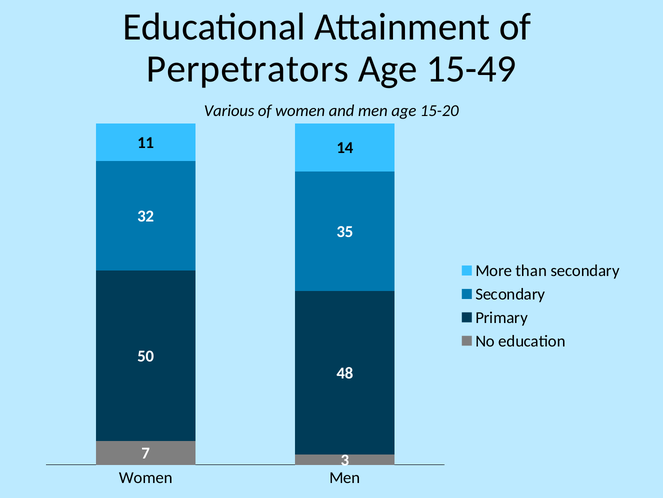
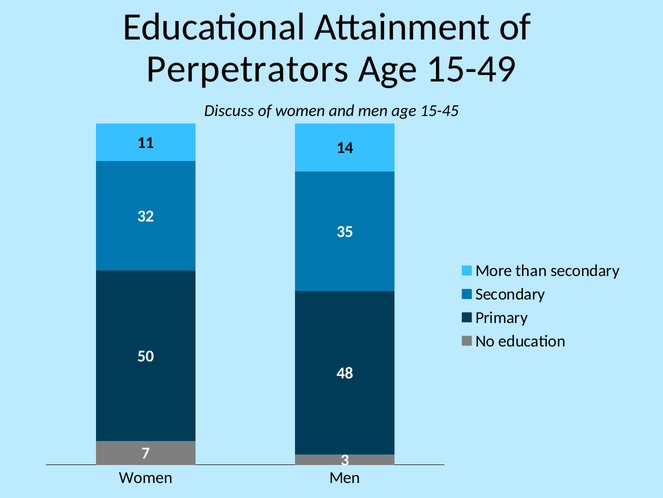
Various: Various -> Discuss
15-20: 15-20 -> 15-45
